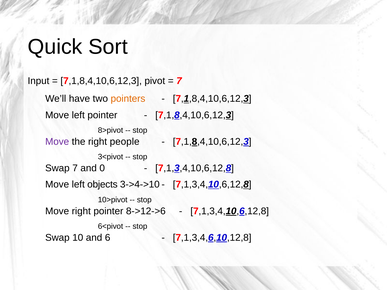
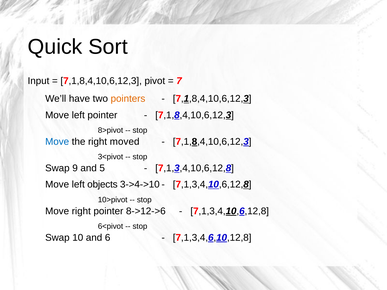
Move at (57, 142) colour: purple -> blue
people: people -> moved
Swap 7: 7 -> 9
0: 0 -> 5
